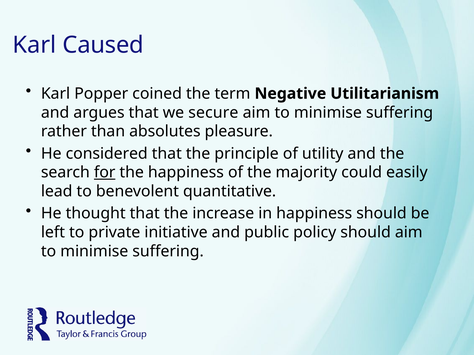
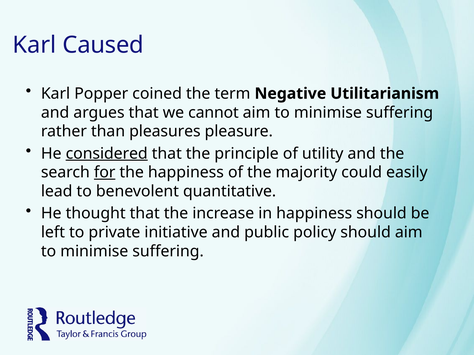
secure: secure -> cannot
absolutes: absolutes -> pleasures
considered underline: none -> present
